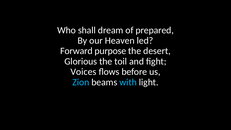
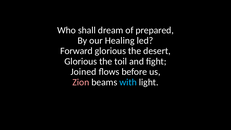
Heaven: Heaven -> Healing
Forward purpose: purpose -> glorious
Voices: Voices -> Joined
Zion colour: light blue -> pink
